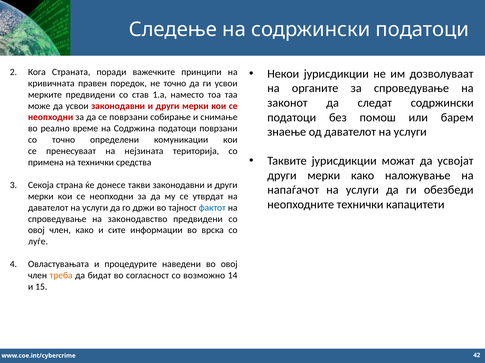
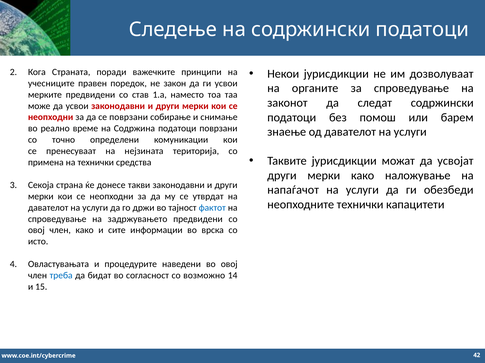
кривичната: кривичната -> учесниците
не точно: точно -> закон
законодавство: законодавство -> задржувањето
луѓе: луѓе -> исто
треба colour: orange -> blue
